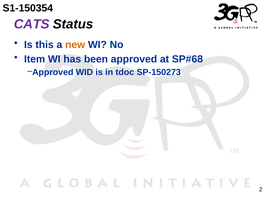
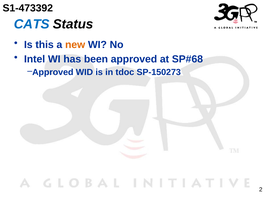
S1-150354: S1-150354 -> S1-473392
CATS colour: purple -> blue
Item: Item -> Intel
